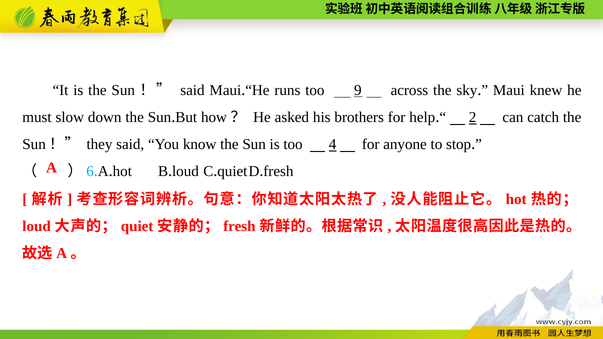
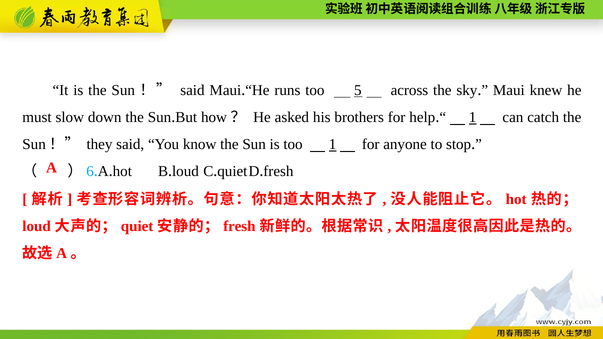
9: 9 -> 5
2 at (473, 117): 2 -> 1
too 4: 4 -> 1
